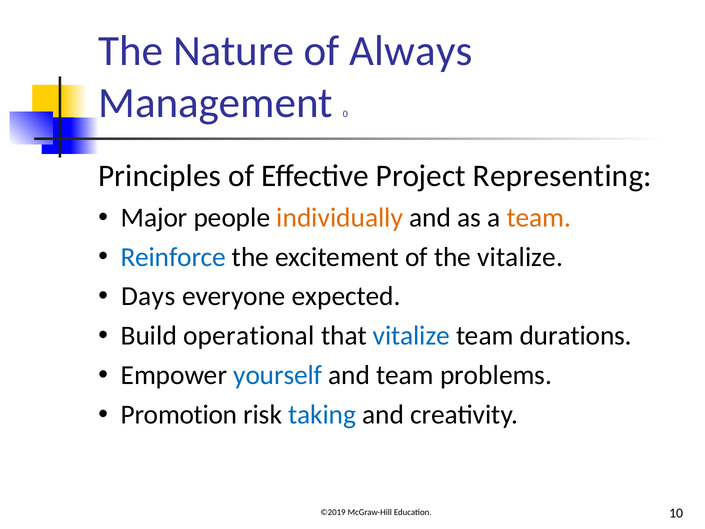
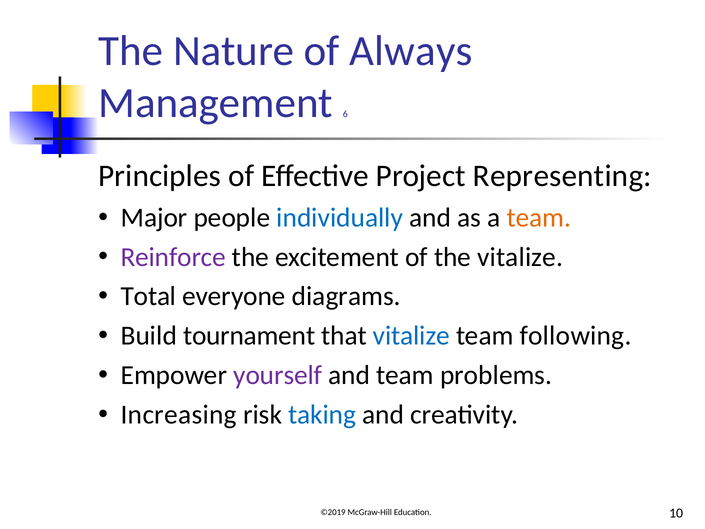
0: 0 -> 6
individually colour: orange -> blue
Reinforce colour: blue -> purple
Days: Days -> Total
expected: expected -> diagrams
operational: operational -> tournament
durations: durations -> following
yourself colour: blue -> purple
Promotion: Promotion -> Increasing
